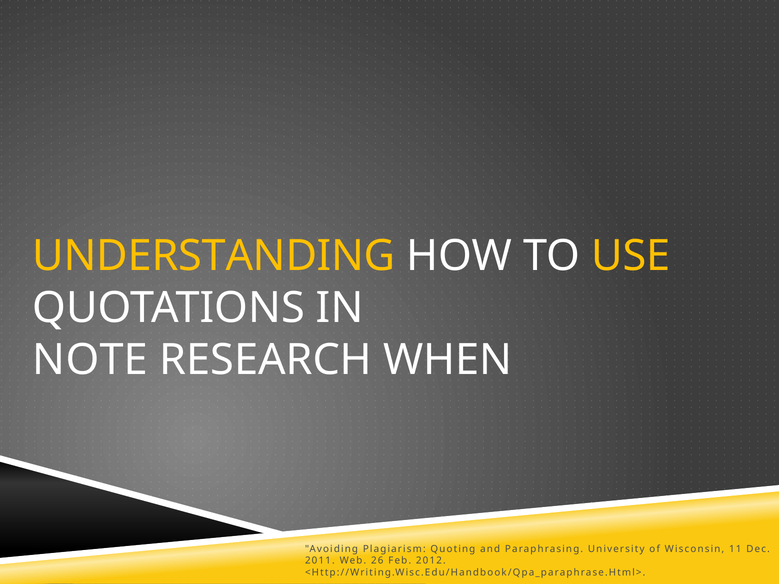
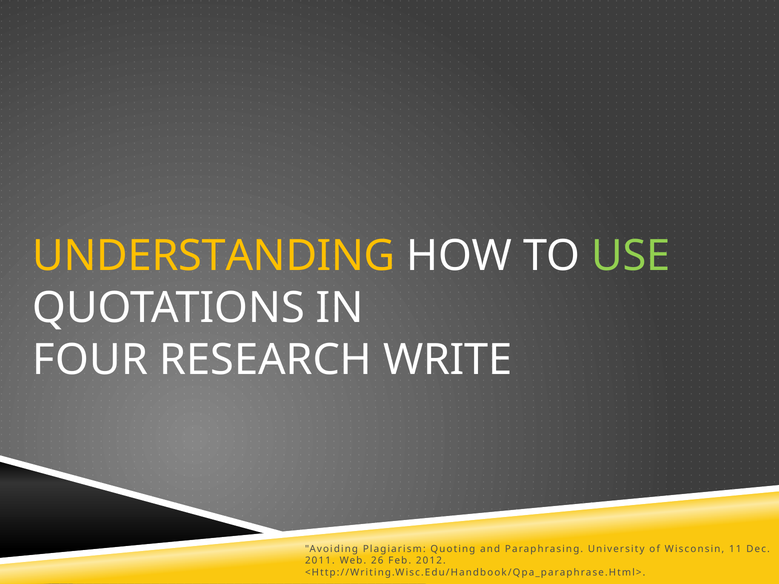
USE colour: yellow -> light green
NOTE: NOTE -> FOUR
WHEN: WHEN -> WRITE
